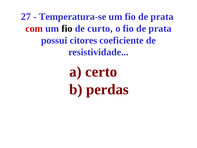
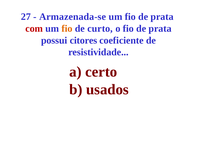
Temperatura-se: Temperatura-se -> Armazenada-se
fio at (67, 28) colour: black -> orange
perdas: perdas -> usados
